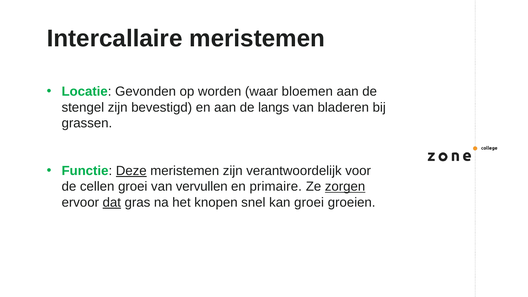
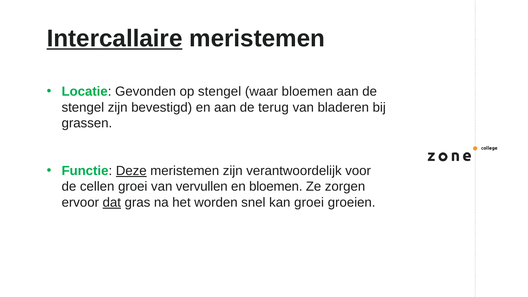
Intercallaire underline: none -> present
op worden: worden -> stengel
langs: langs -> terug
en primaire: primaire -> bloemen
zorgen underline: present -> none
knopen: knopen -> worden
